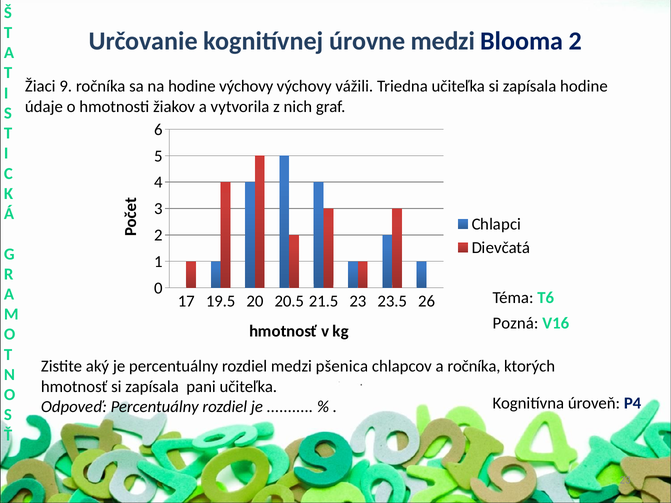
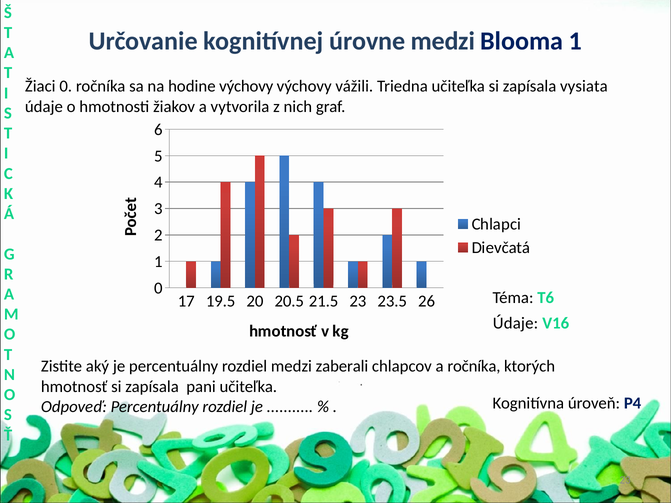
Blooma 2: 2 -> 1
Žiaci 9: 9 -> 0
zapísala hodine: hodine -> vysiata
Pozná at (516, 324): Pozná -> Údaje
pšenica: pšenica -> zaberali
